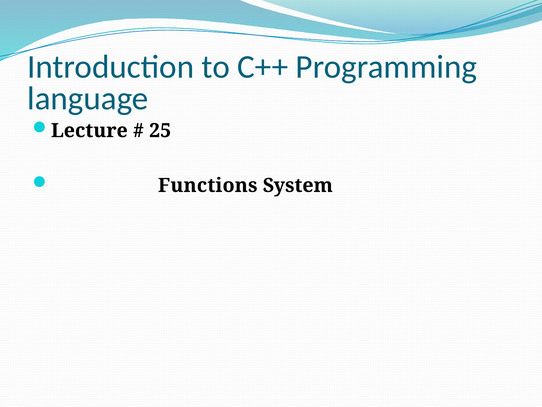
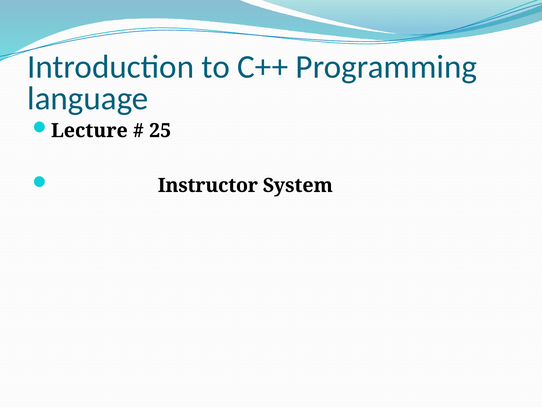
Functions: Functions -> Instructor
